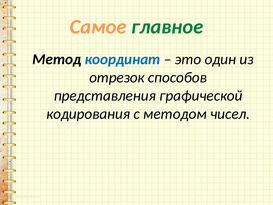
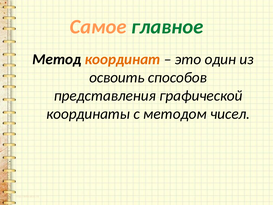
координат colour: blue -> orange
отрезок: отрезок -> освоить
кодирования: кодирования -> координаты
